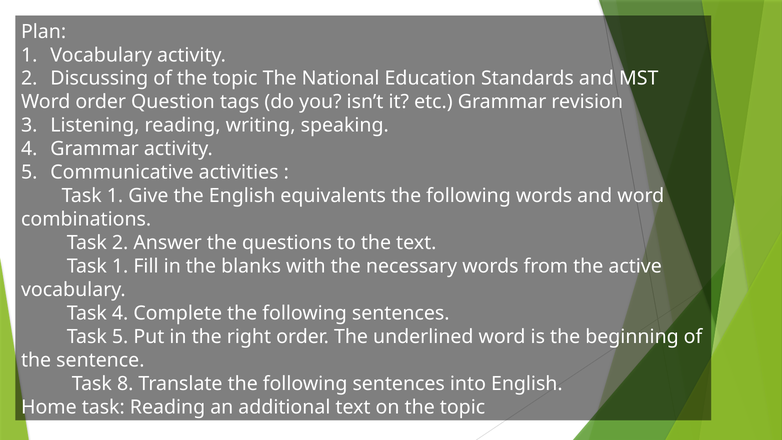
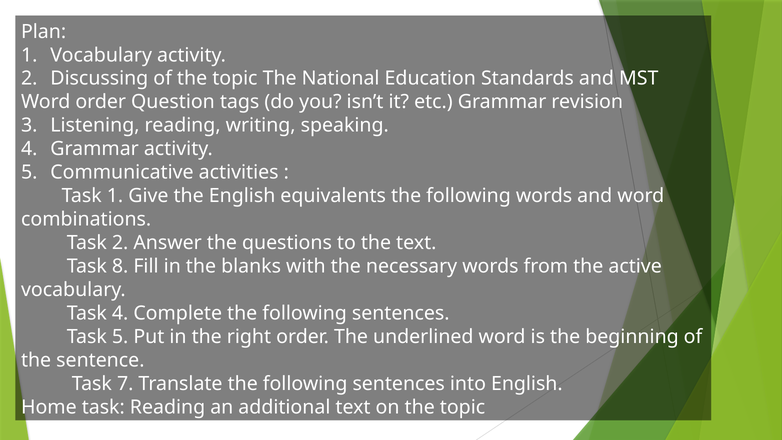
1 at (120, 266): 1 -> 8
8: 8 -> 7
